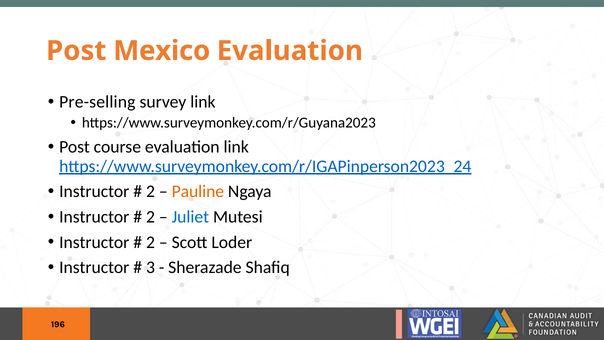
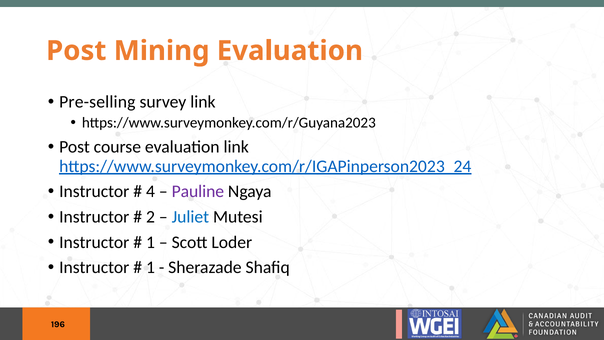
Mexico: Mexico -> Mining
2 at (151, 191): 2 -> 4
Pauline colour: orange -> purple
2 at (151, 242): 2 -> 1
3 at (151, 267): 3 -> 1
